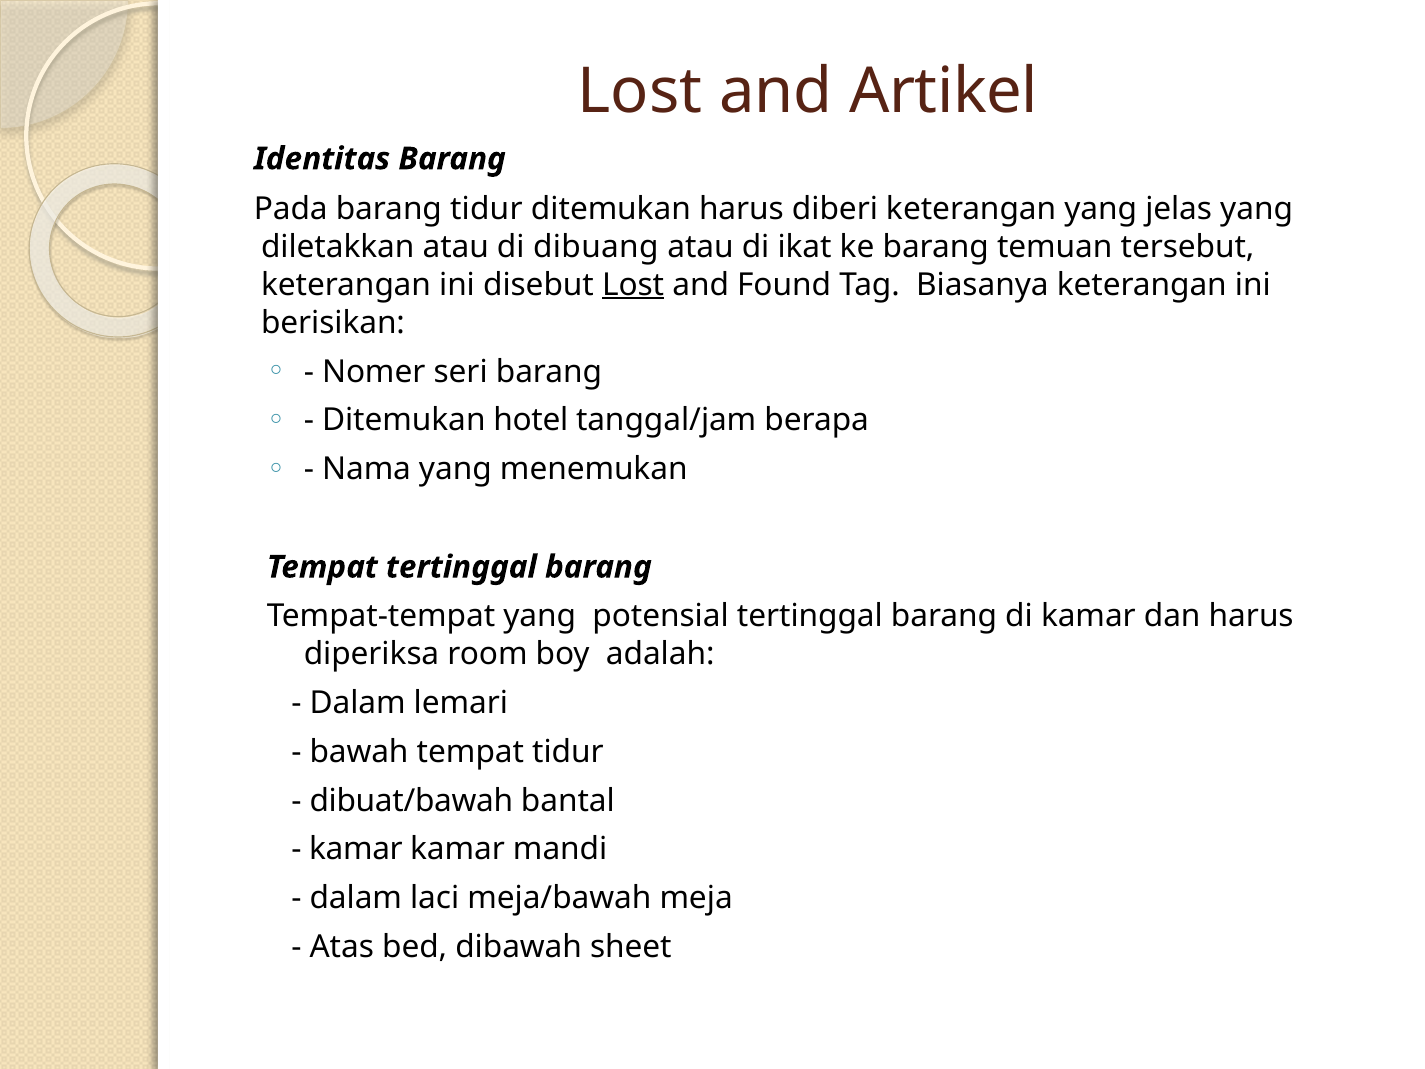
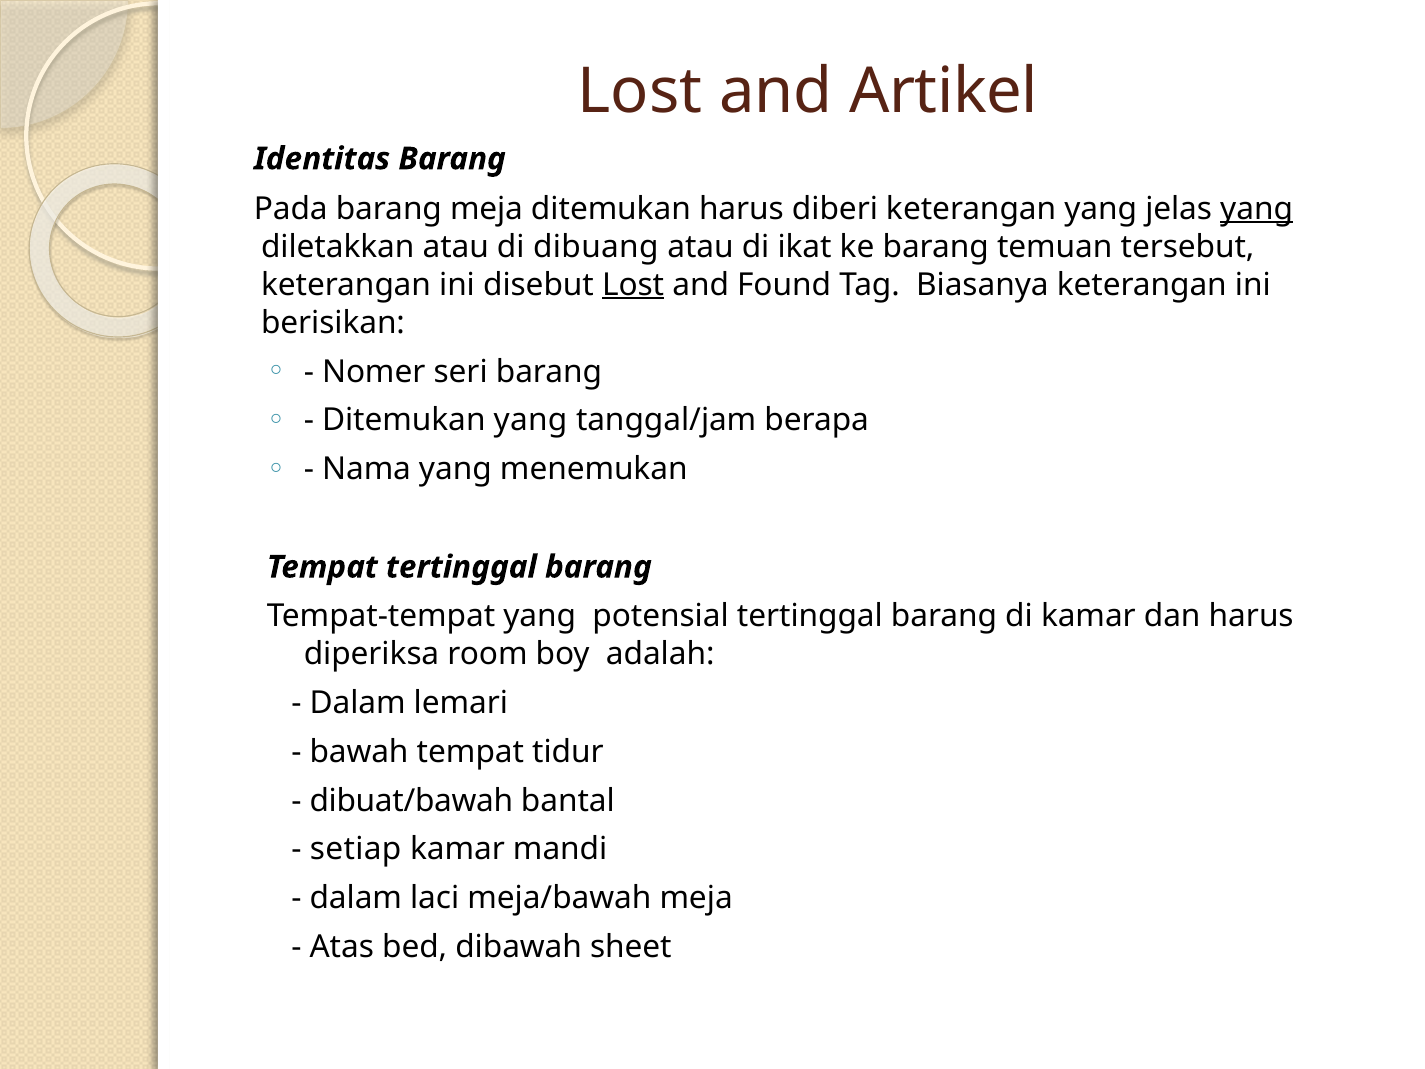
barang tidur: tidur -> meja
yang at (1257, 209) underline: none -> present
Ditemukan hotel: hotel -> yang
kamar at (356, 849): kamar -> setiap
